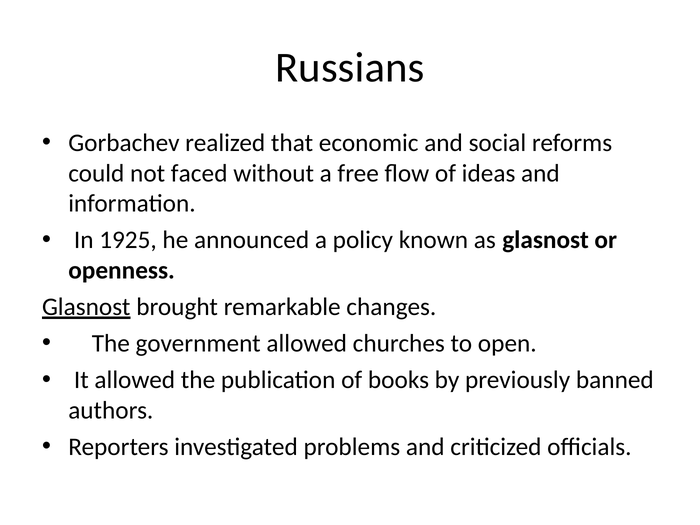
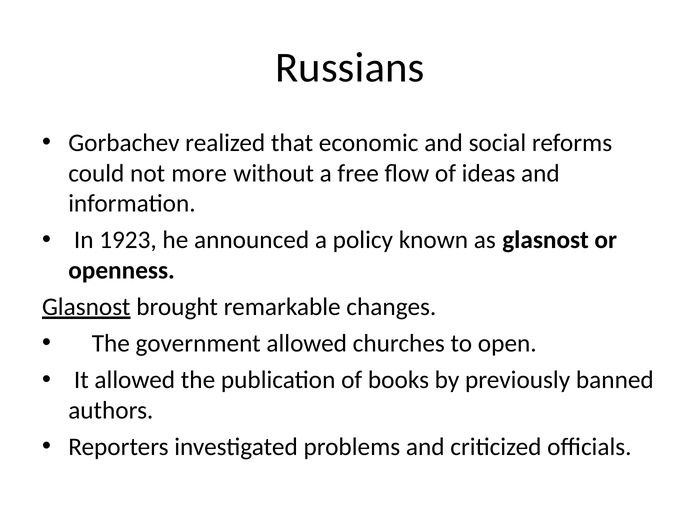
faced: faced -> more
1925: 1925 -> 1923
